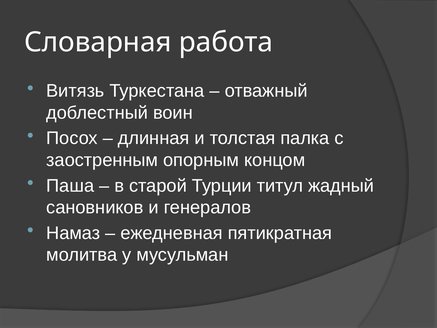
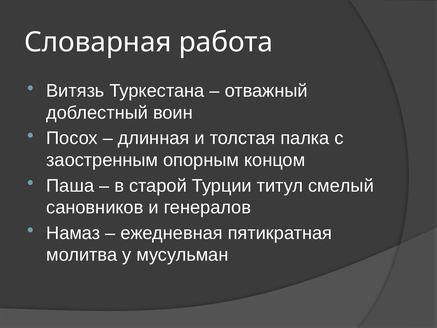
жадный: жадный -> смелый
